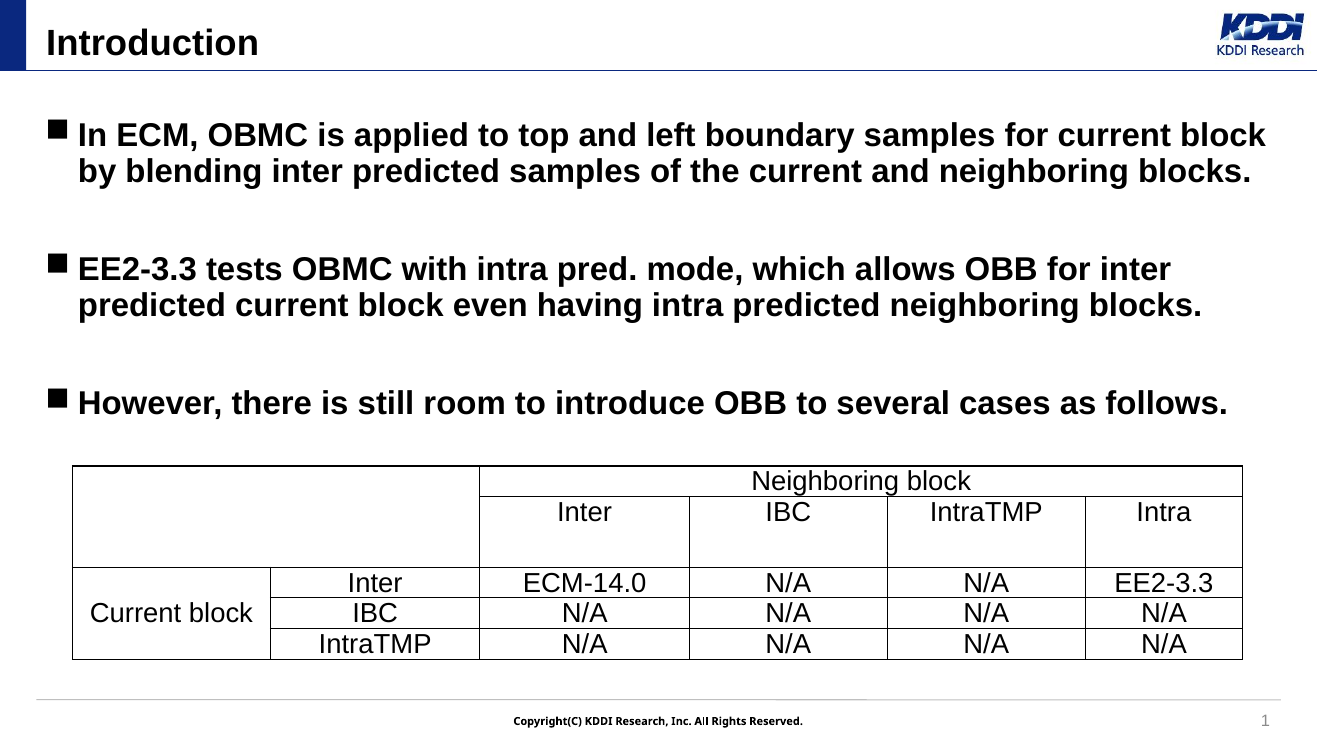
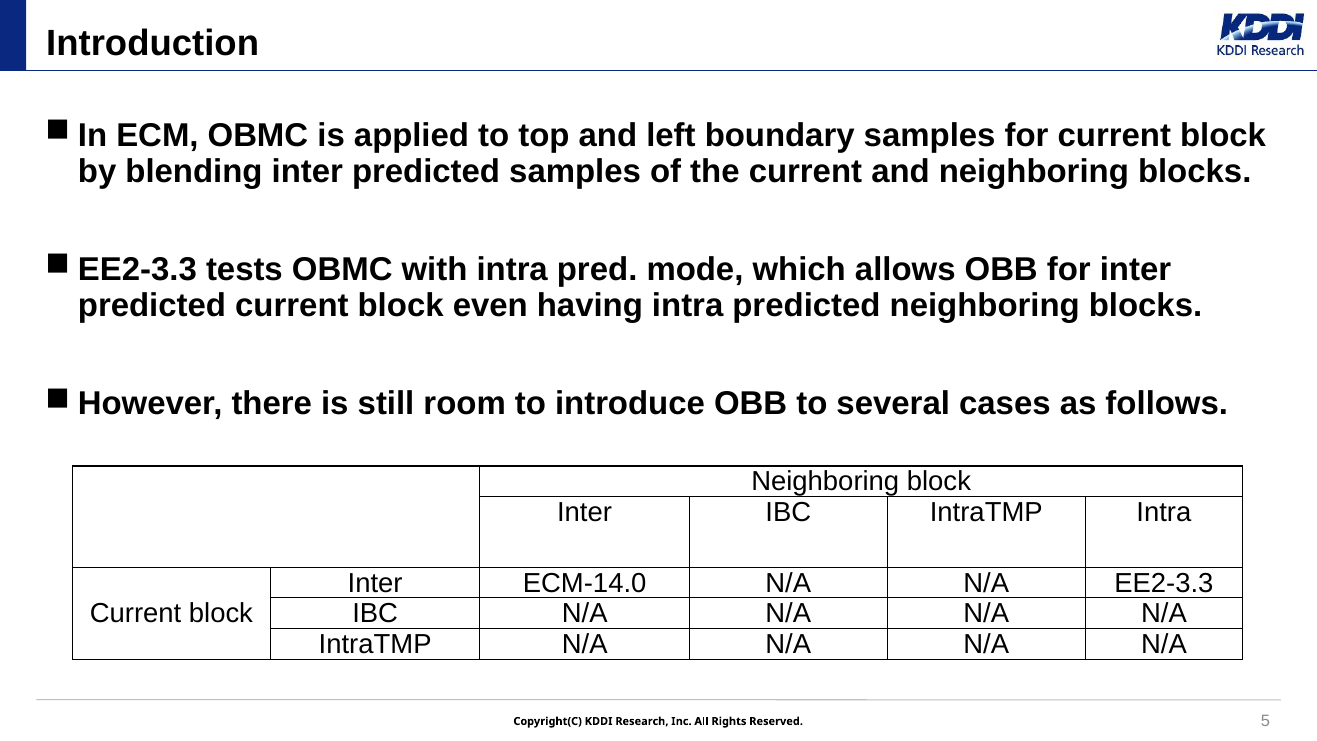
1: 1 -> 5
